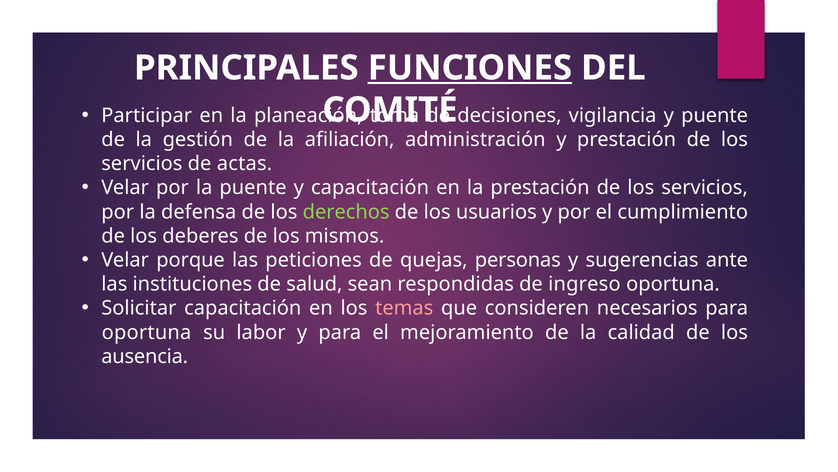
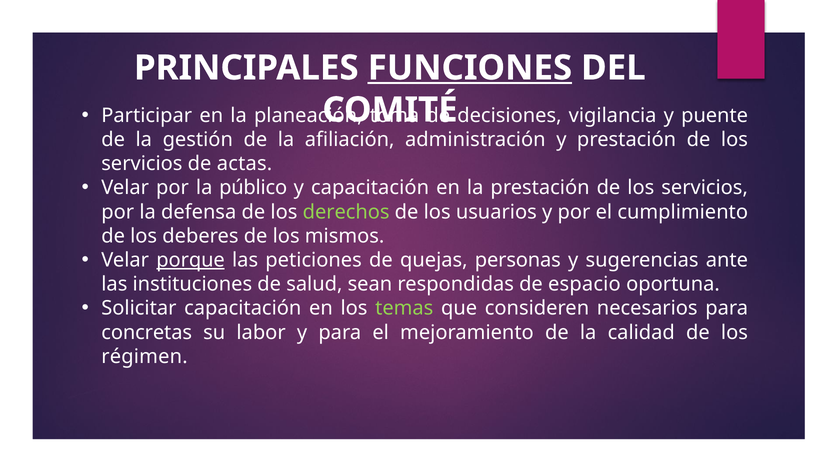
la puente: puente -> público
porque underline: none -> present
ingreso: ingreso -> espacio
temas colour: pink -> light green
oportuna at (147, 332): oportuna -> concretas
ausencia: ausencia -> régimen
